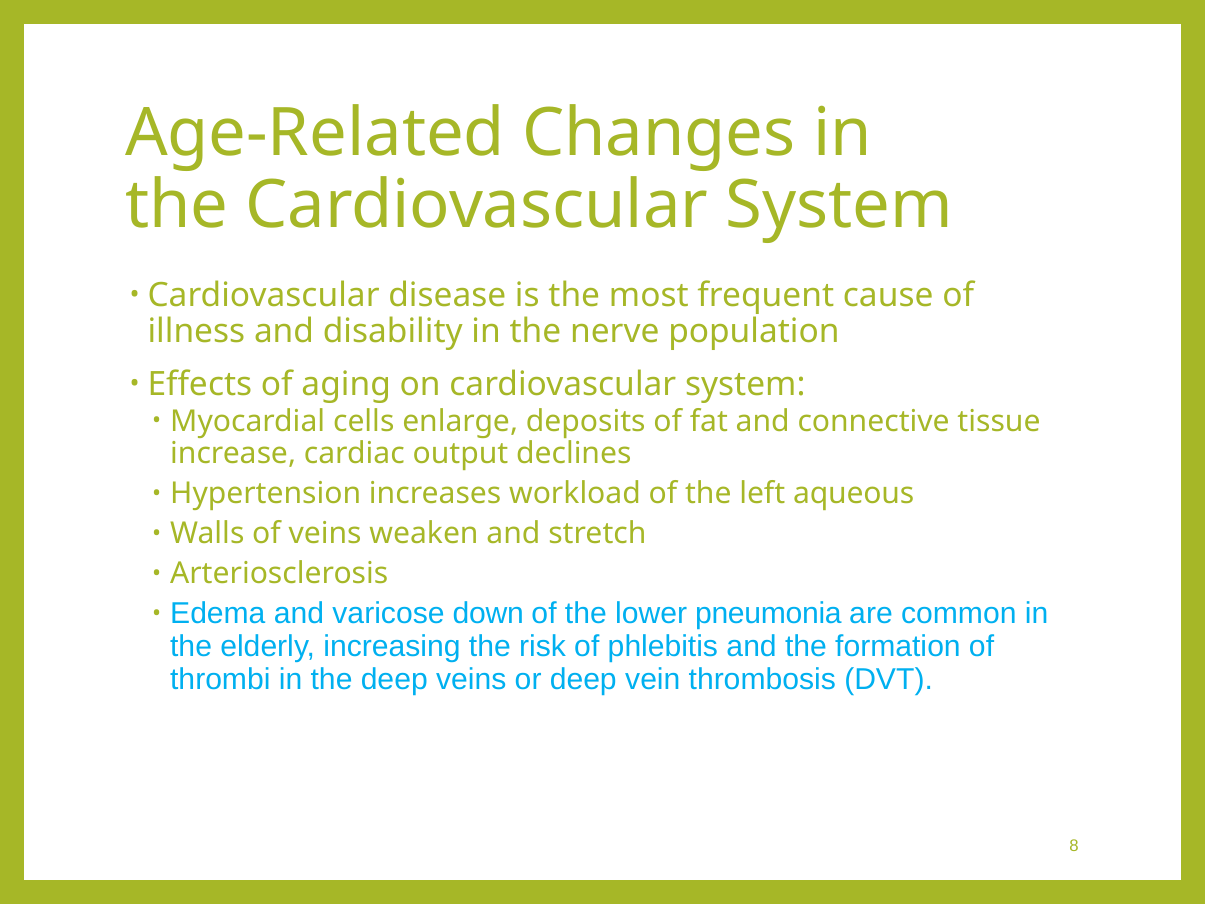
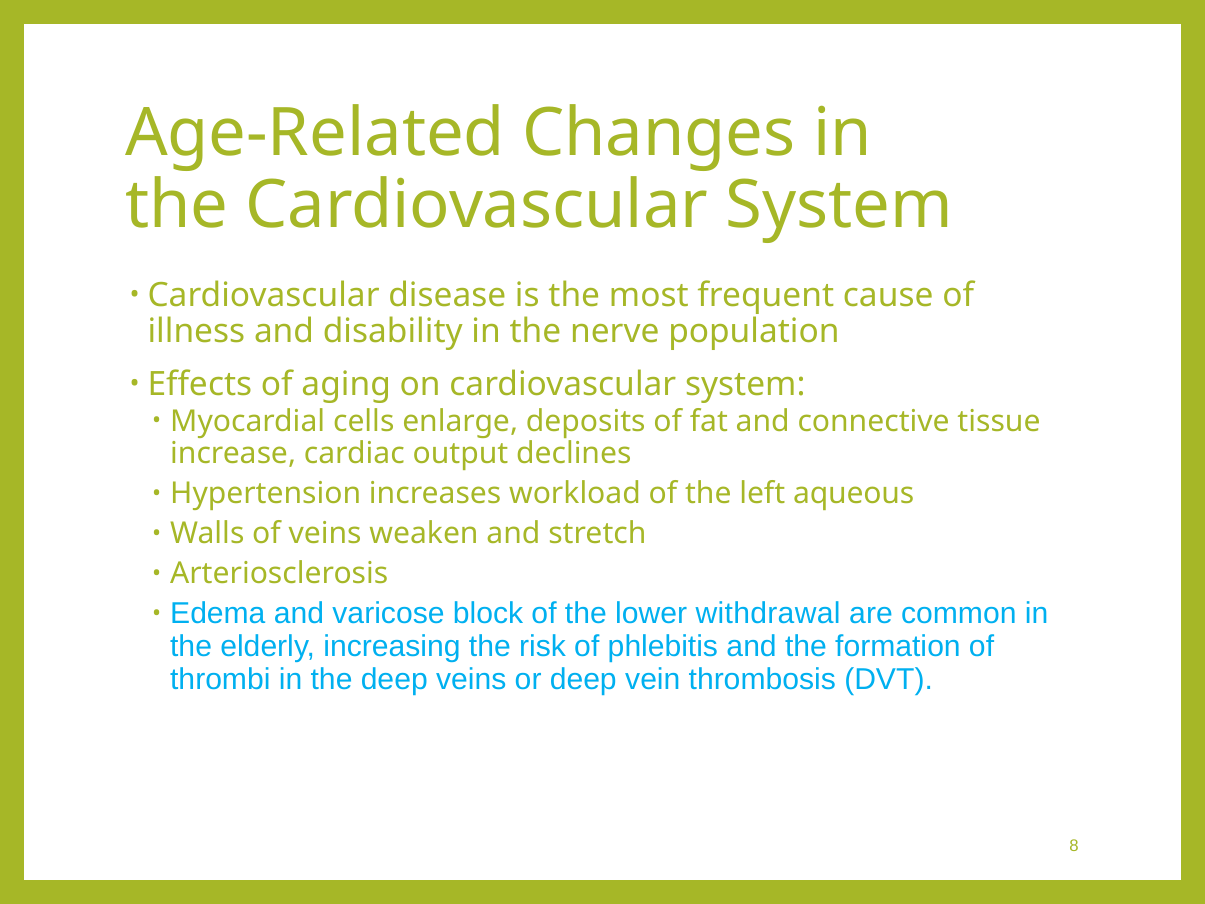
down: down -> block
pneumonia: pneumonia -> withdrawal
